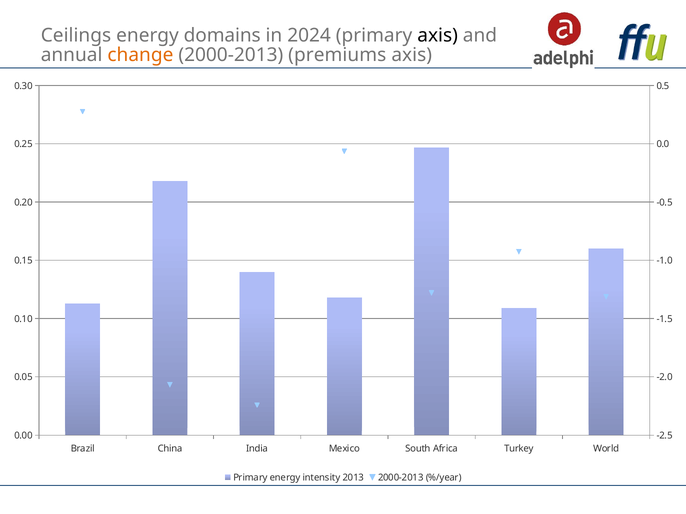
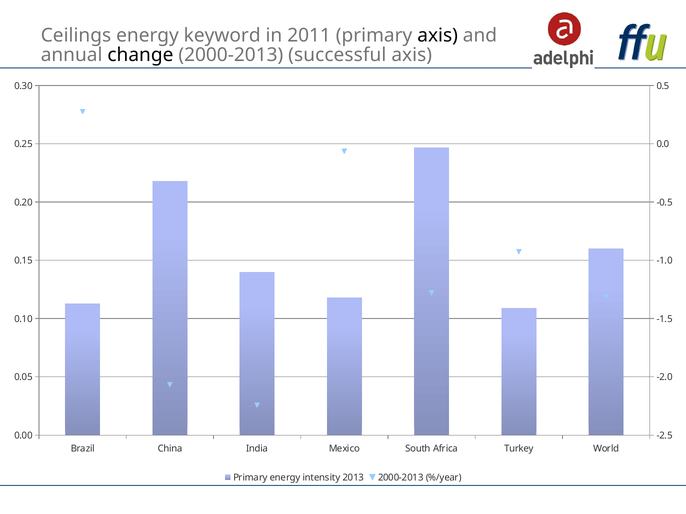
domains: domains -> keyword
2024: 2024 -> 2011
change colour: orange -> black
premiums: premiums -> successful
